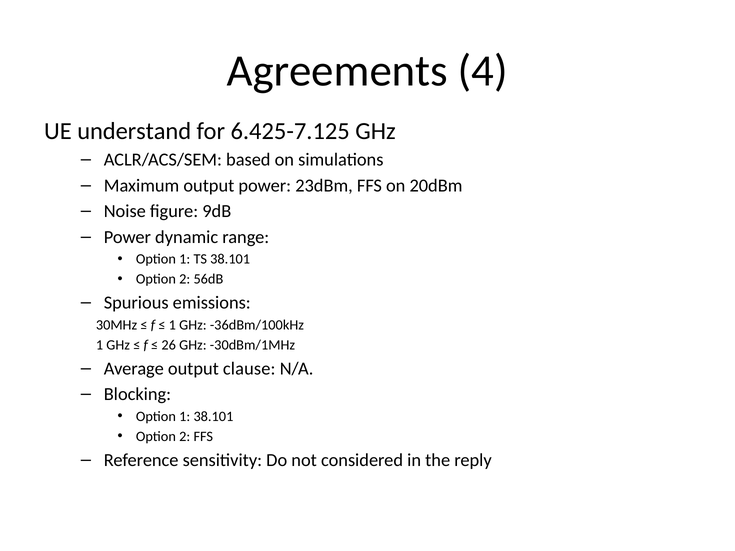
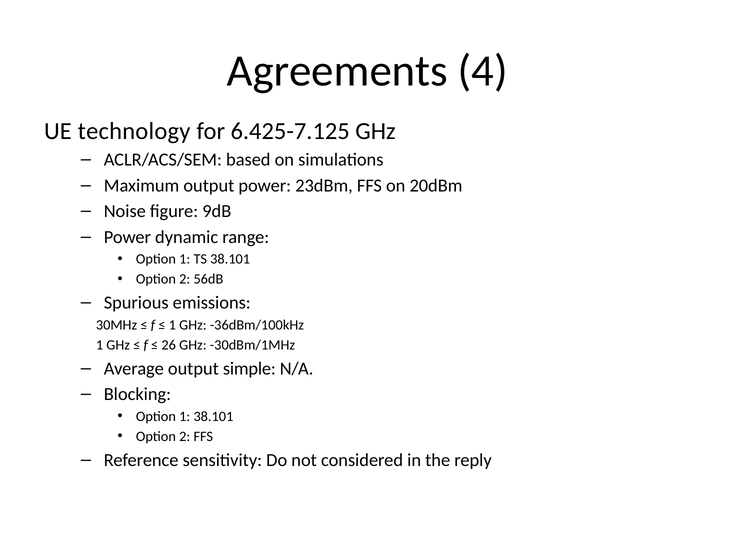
understand: understand -> technology
clause: clause -> simple
